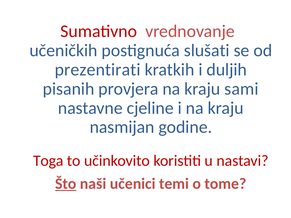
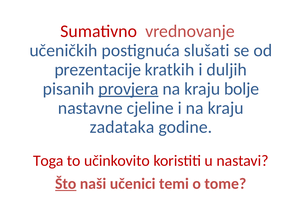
prezentirati: prezentirati -> prezentacije
provjera underline: none -> present
sami: sami -> bolje
nasmijan: nasmijan -> zadataka
